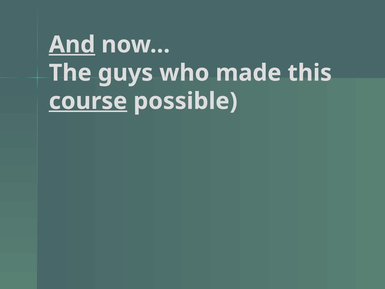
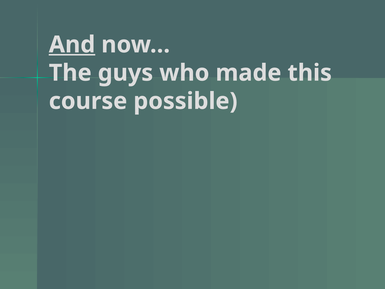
course underline: present -> none
